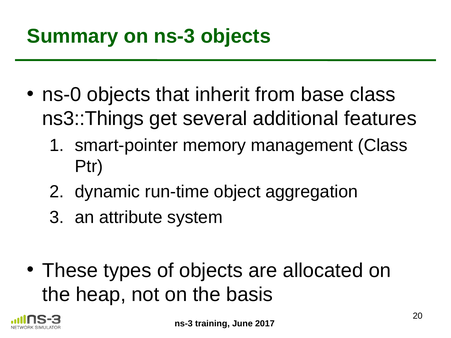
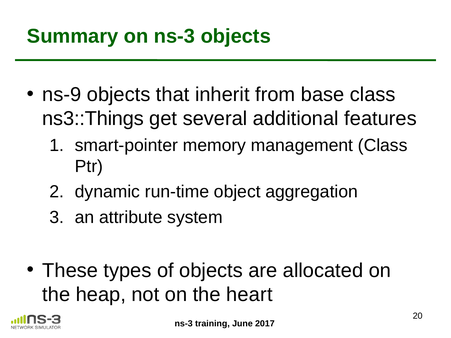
ns-0: ns-0 -> ns-9
basis: basis -> heart
